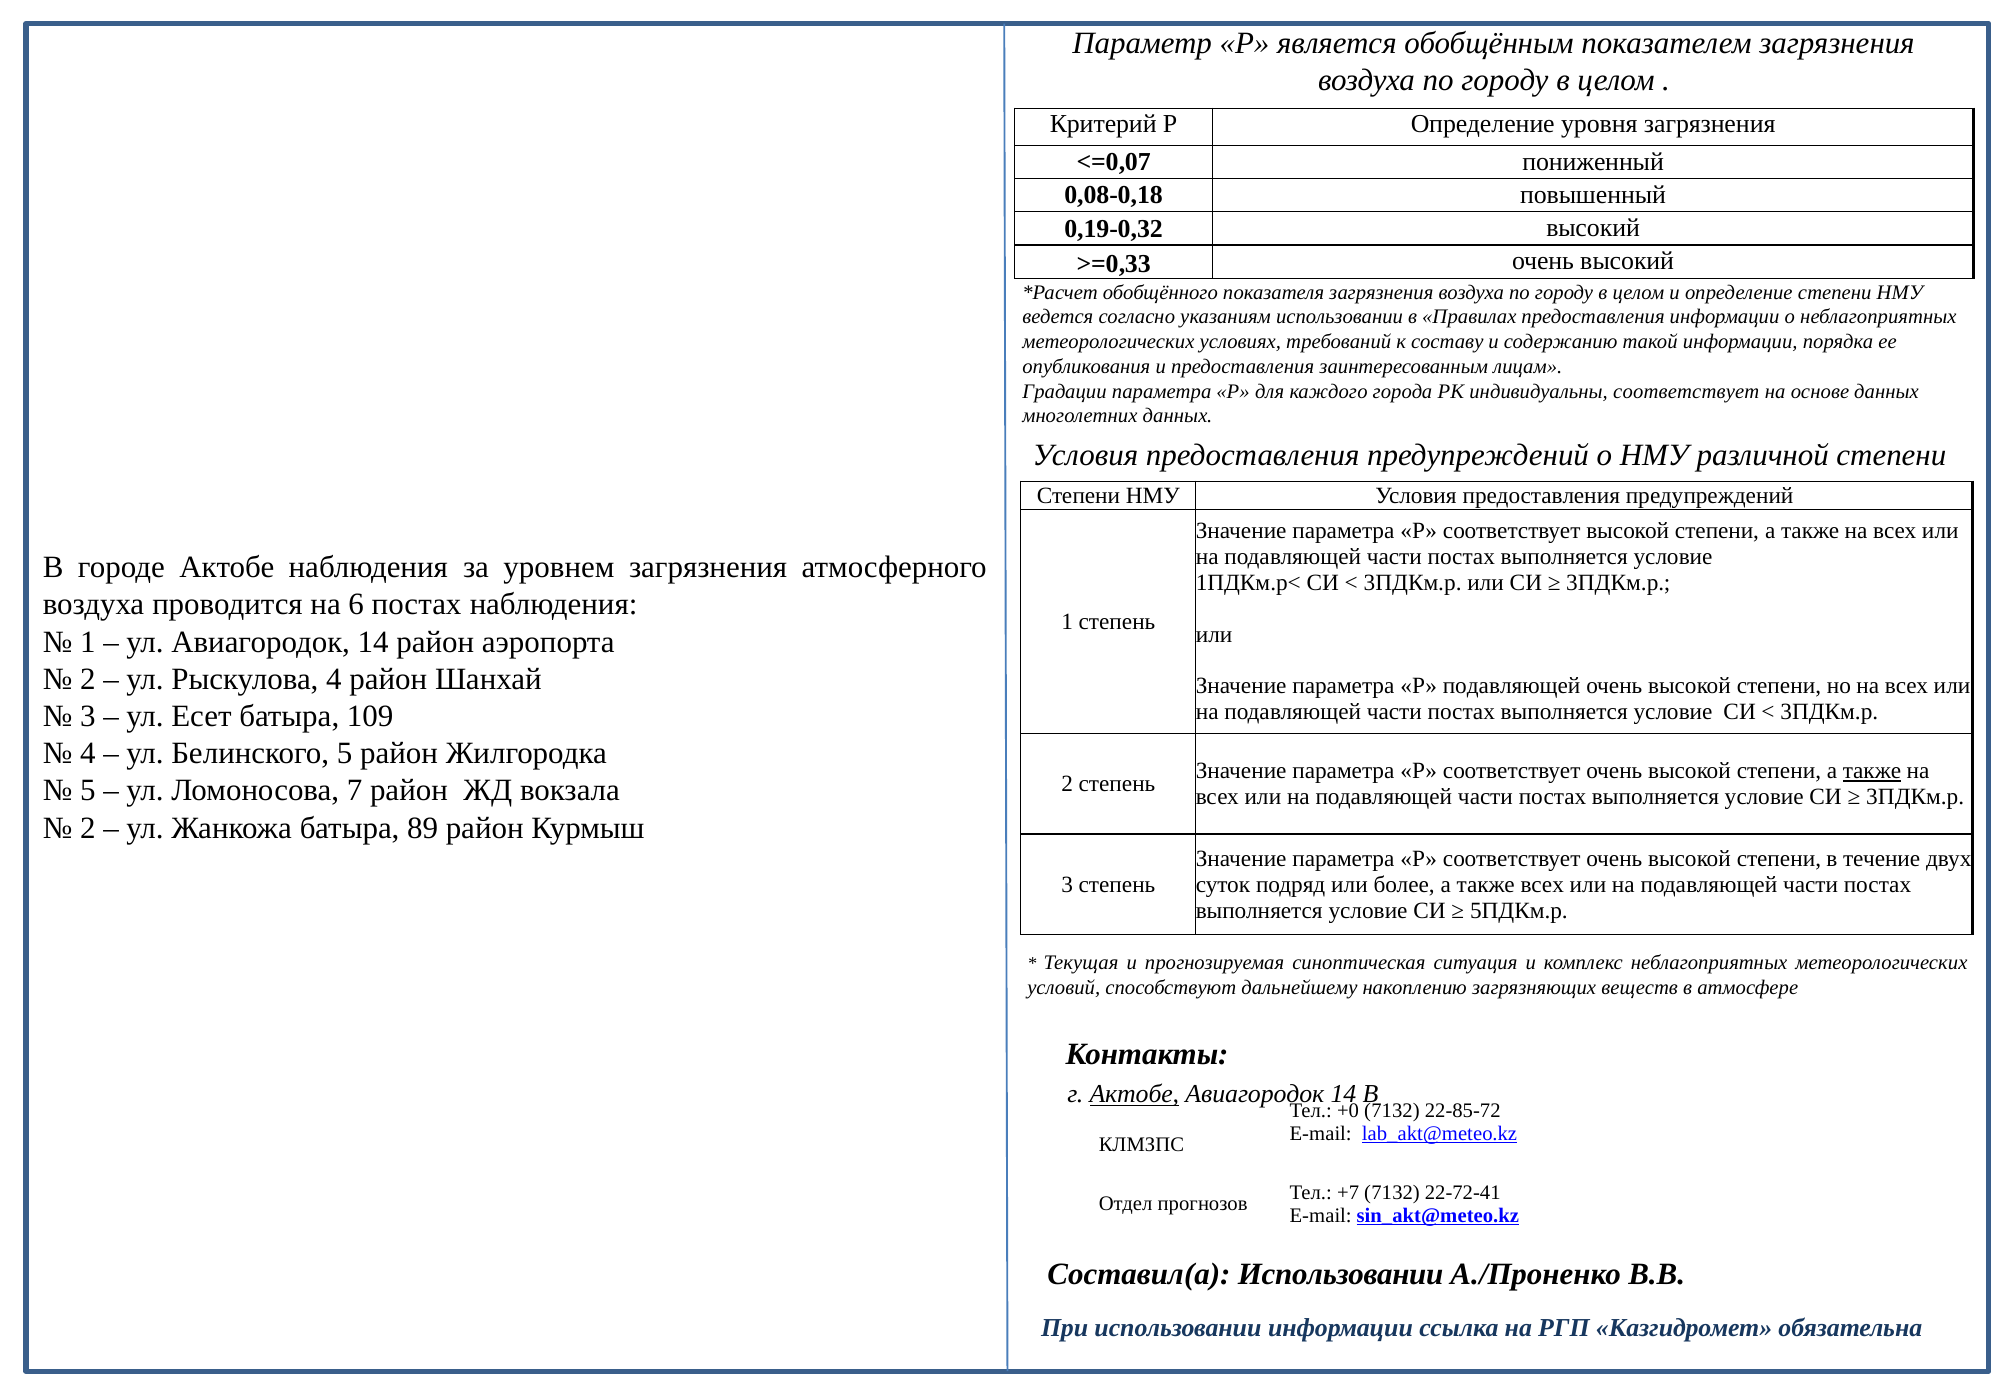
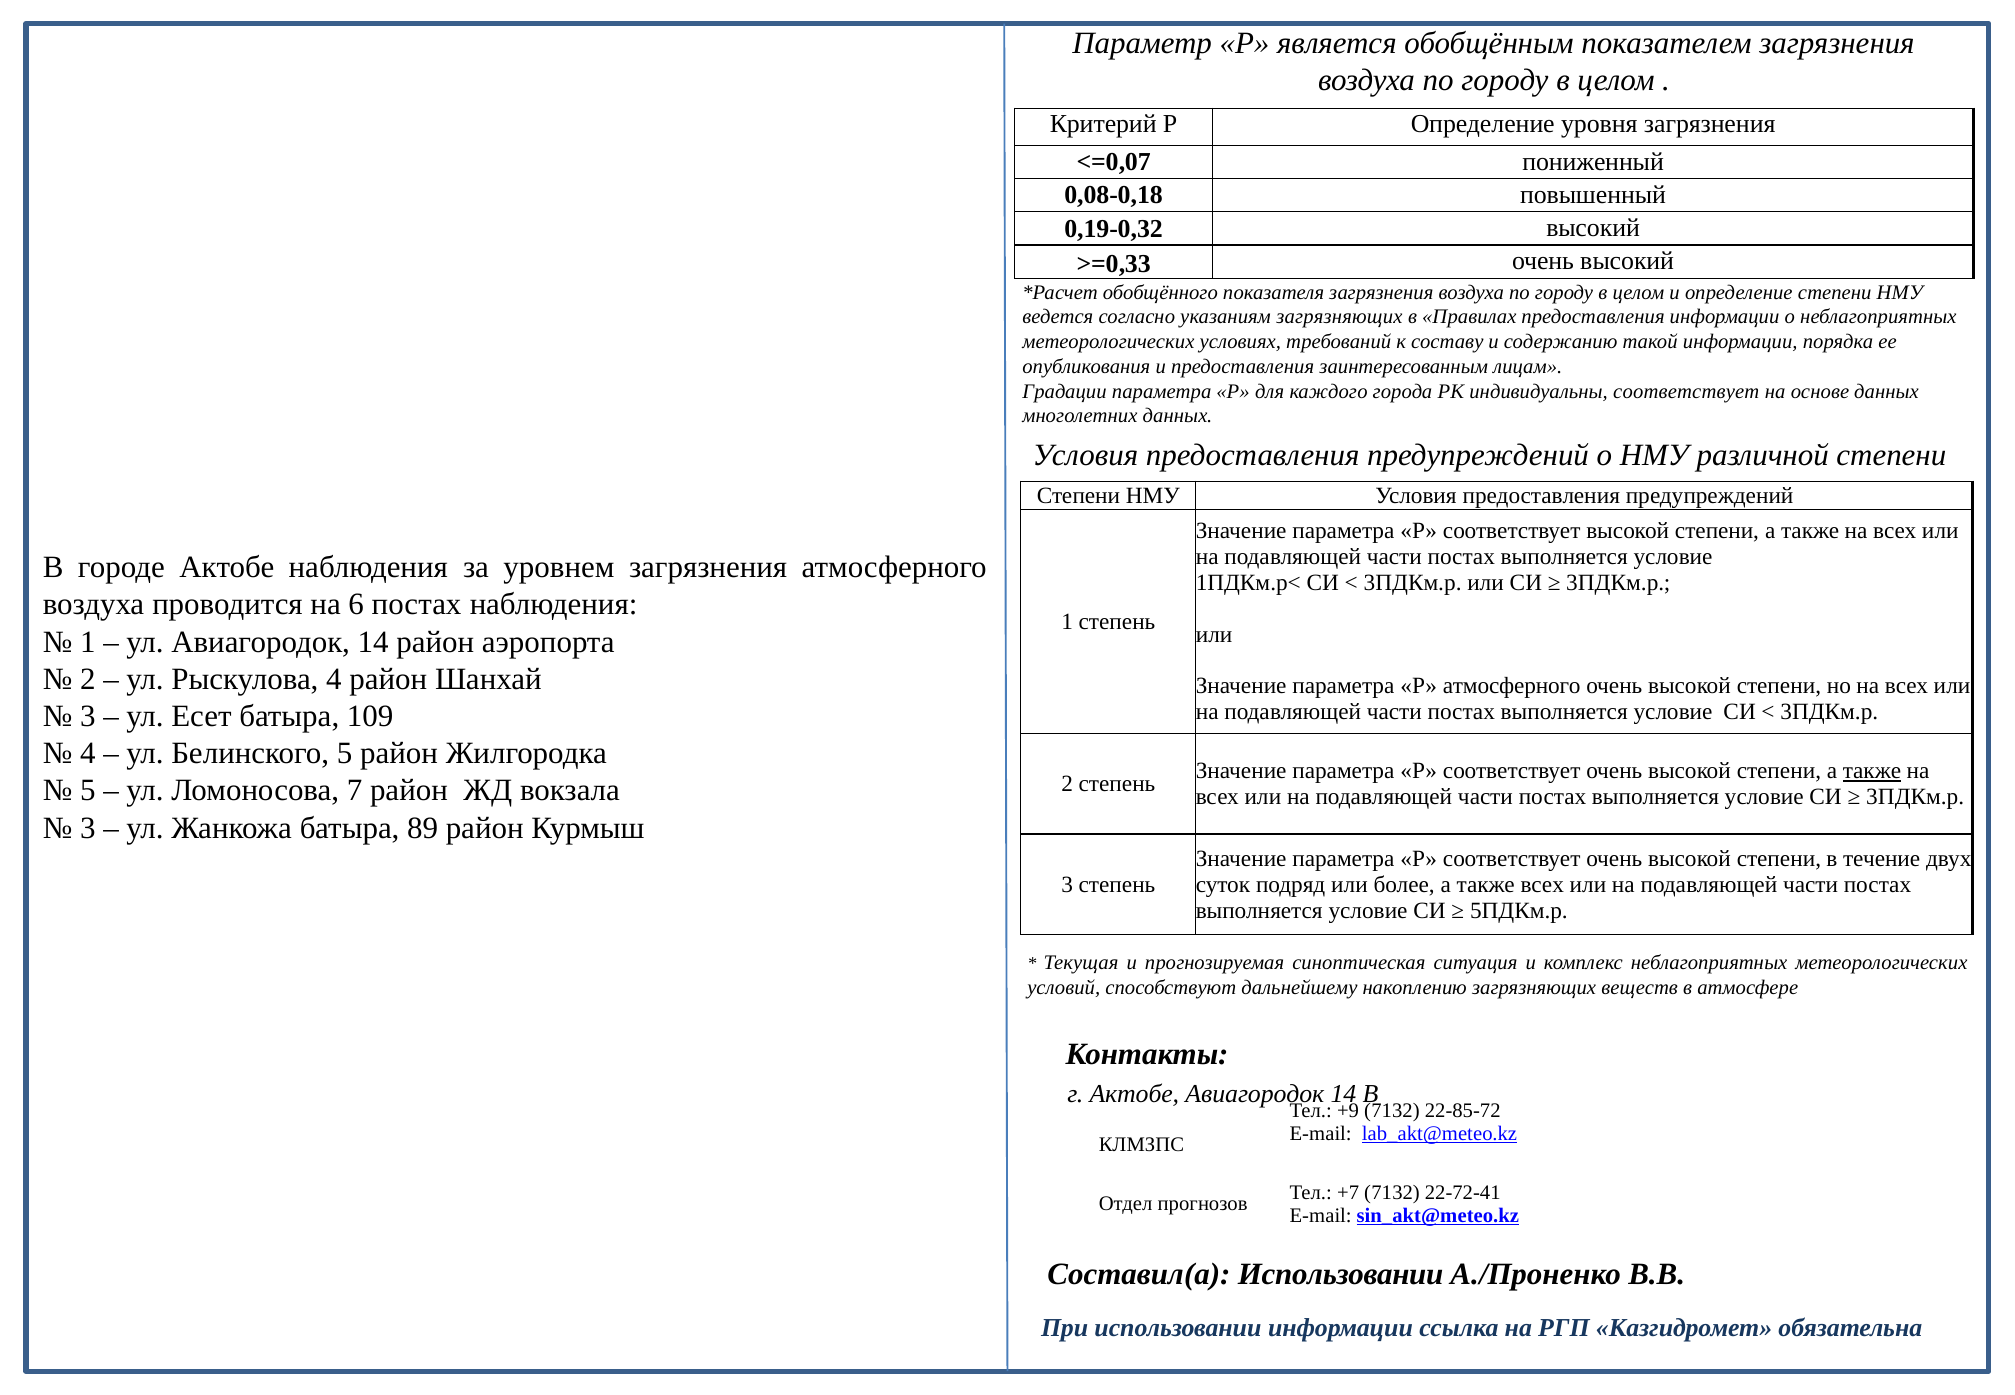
указаниям использовании: использовании -> загрязняющих
Р подавляющей: подавляющей -> атмосферного
2 at (88, 828): 2 -> 3
Актобе at (1134, 1094) underline: present -> none
+0: +0 -> +9
